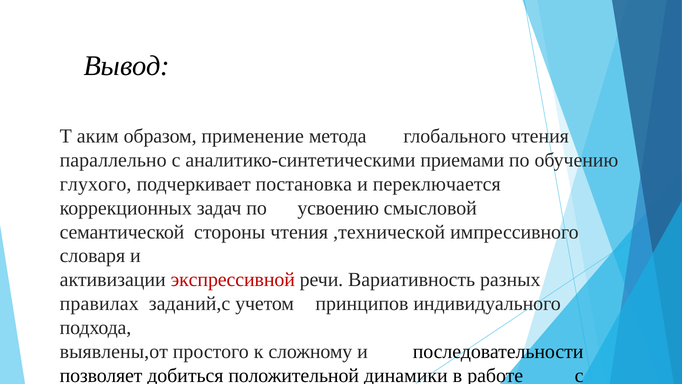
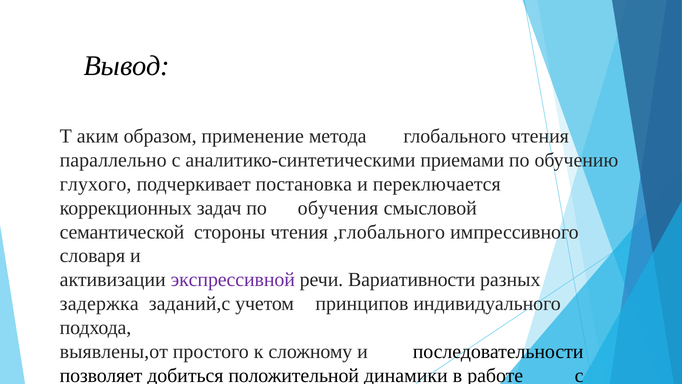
усвоению: усвоению -> обучения
,технической: ,технической -> ,глобального
экспрессивной colour: red -> purple
Вариативность: Вариативность -> Вариативности
правилах: правилах -> задержка
